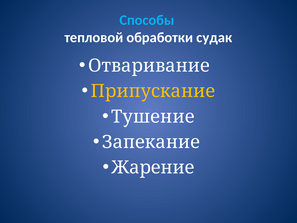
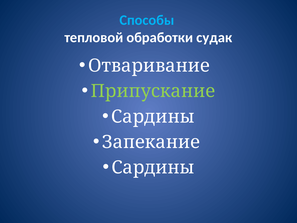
Припускание colour: yellow -> light green
Тушение at (153, 117): Тушение -> Сардины
Жарение at (153, 167): Жарение -> Сардины
